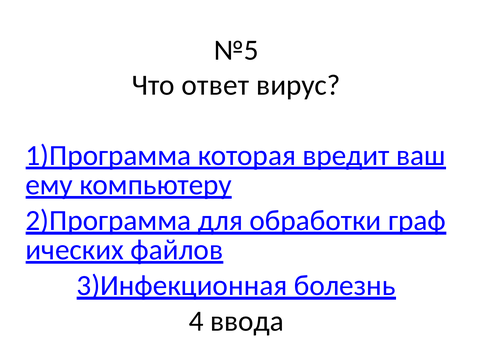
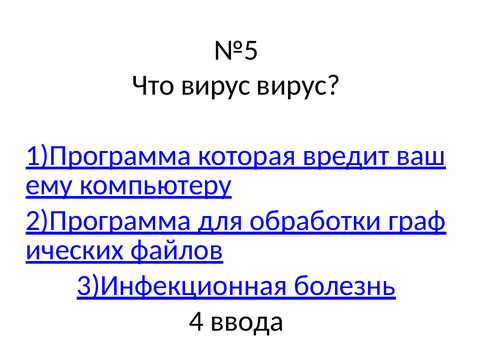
Что ответ: ответ -> вирус
